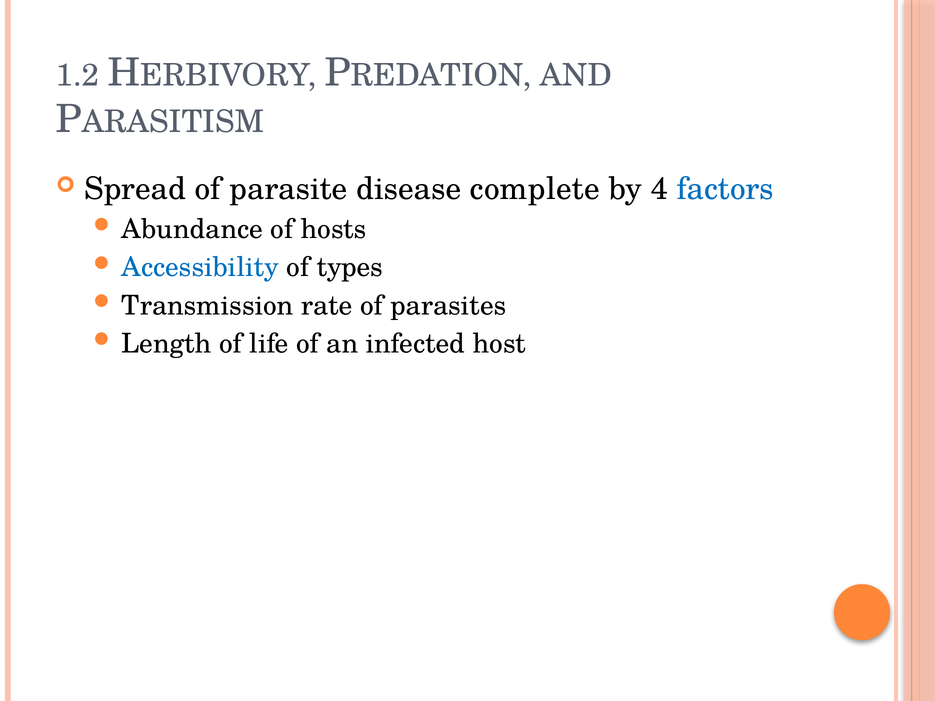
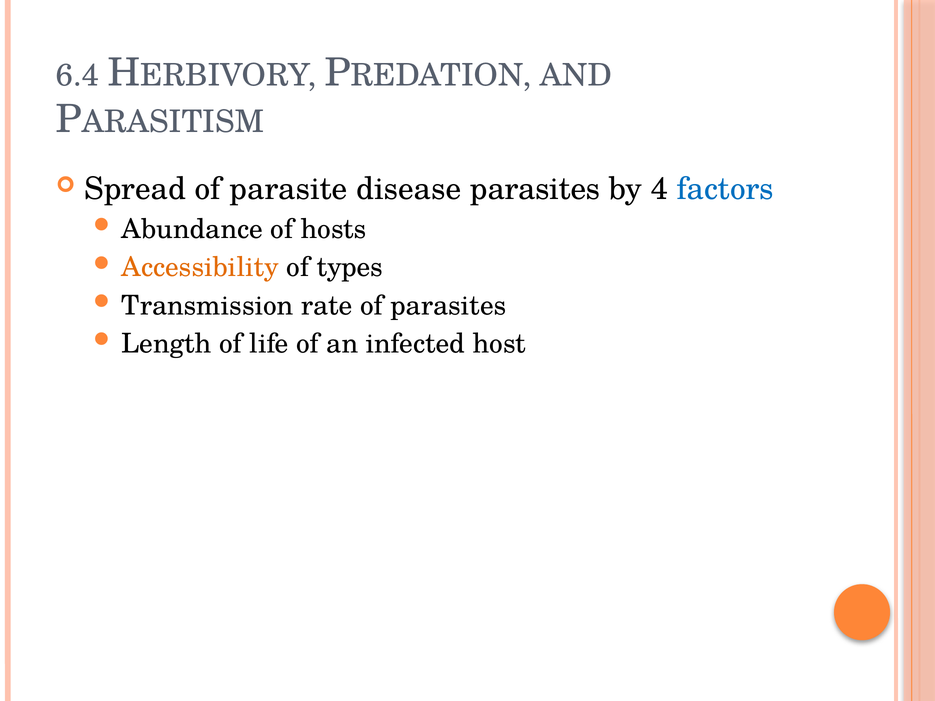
1.2: 1.2 -> 6.4
disease complete: complete -> parasites
Accessibility colour: blue -> orange
